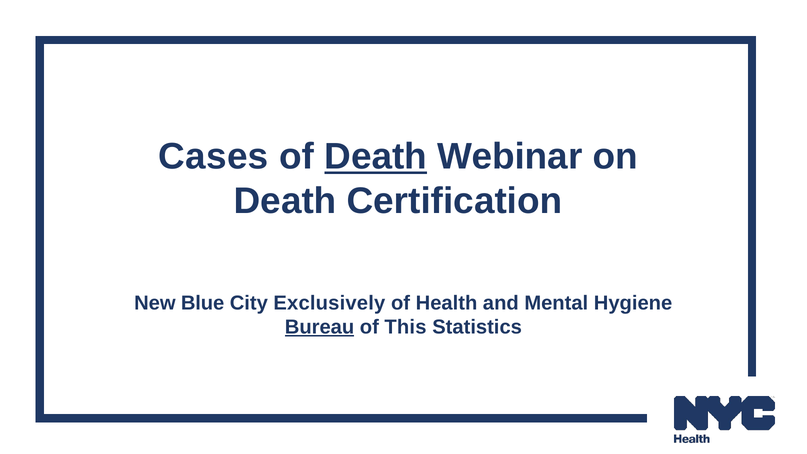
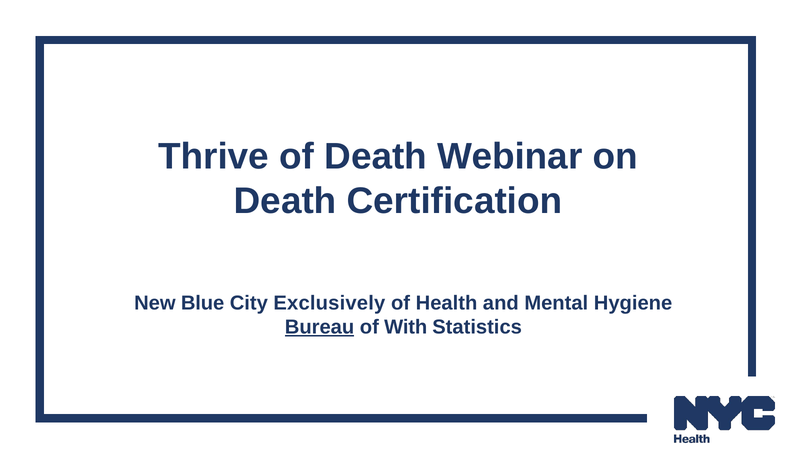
Cases: Cases -> Thrive
Death at (376, 157) underline: present -> none
This: This -> With
